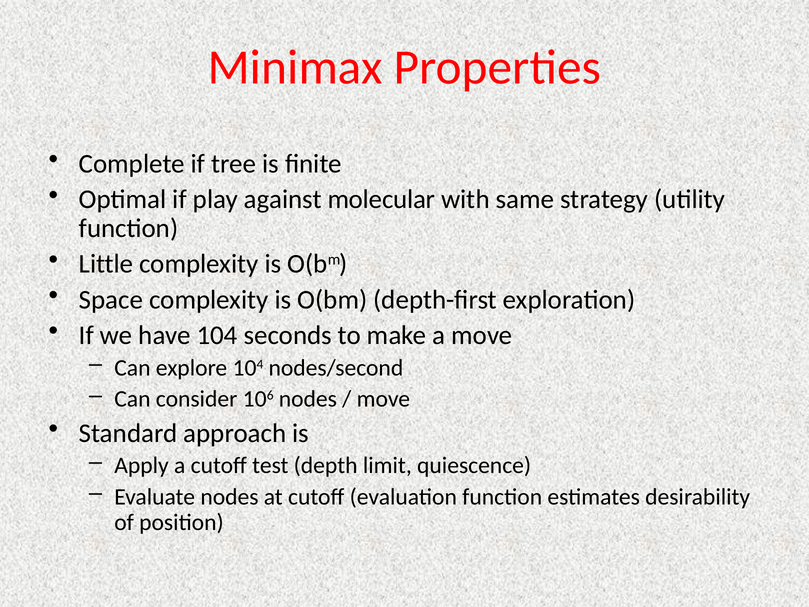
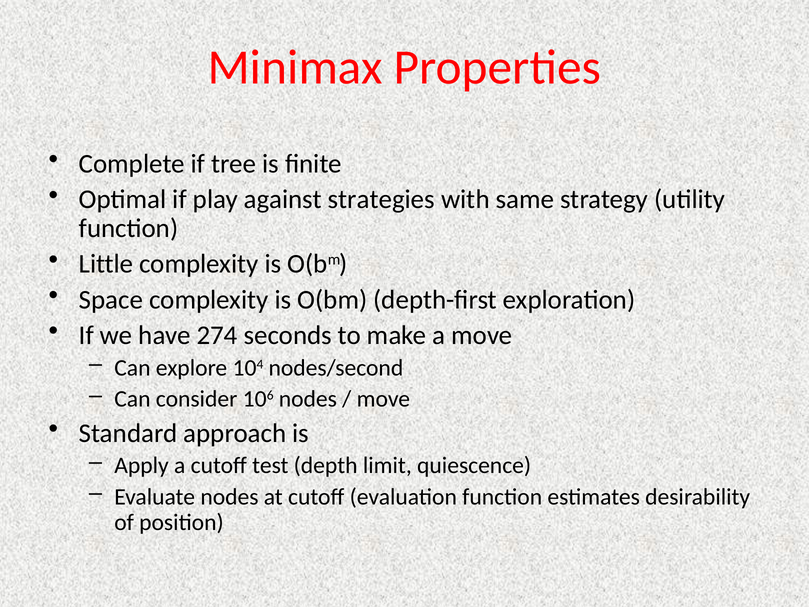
molecular: molecular -> strategies
have 104: 104 -> 274
